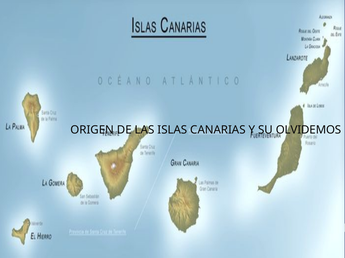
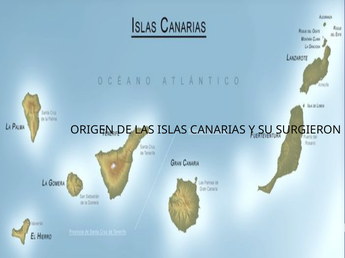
OLVIDEMOS: OLVIDEMOS -> SURGIERON
